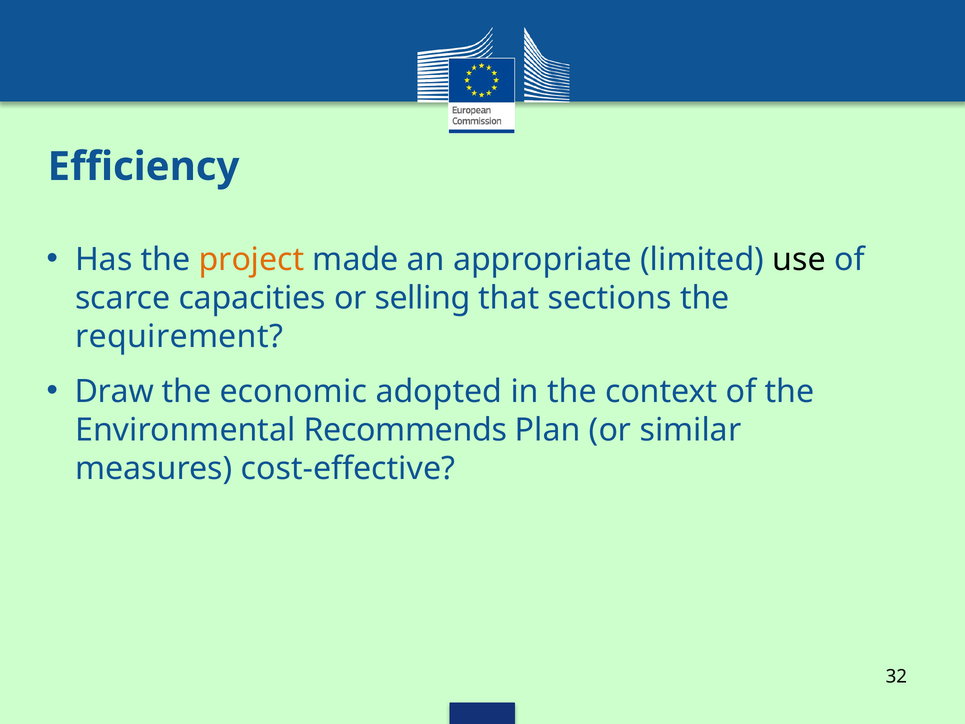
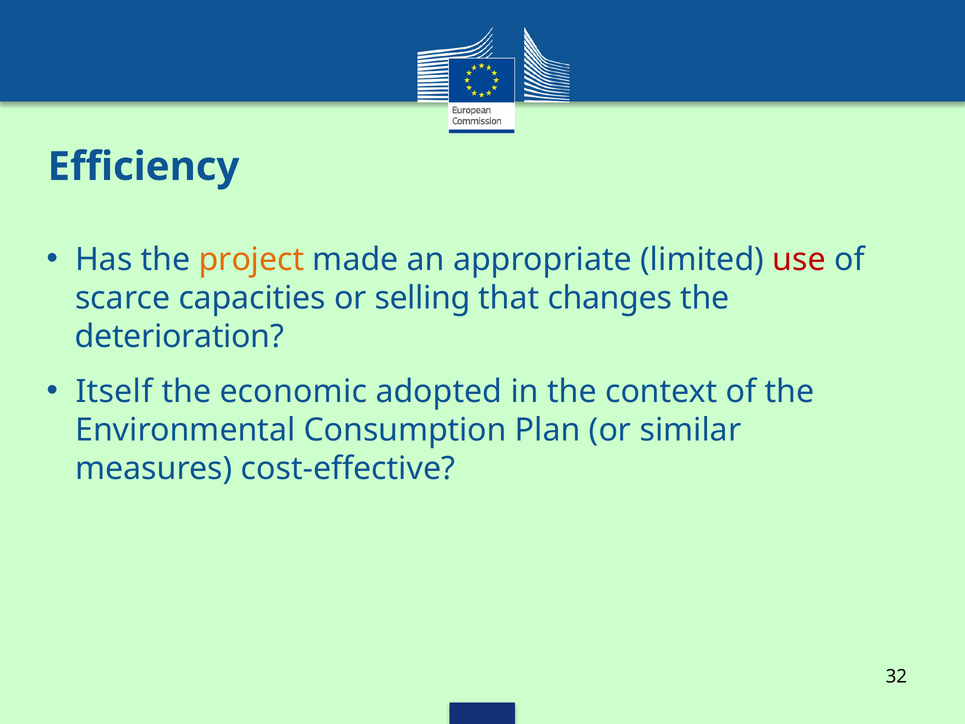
use colour: black -> red
sections: sections -> changes
requirement: requirement -> deterioration
Draw: Draw -> Itself
Recommends: Recommends -> Consumption
